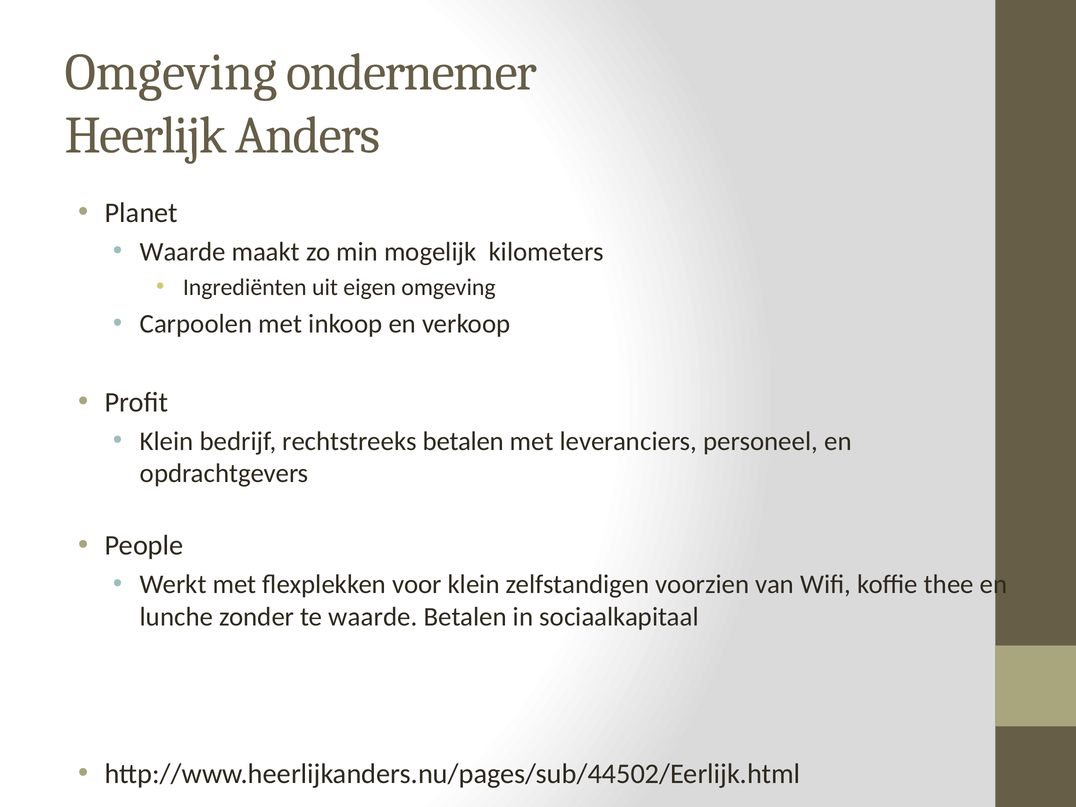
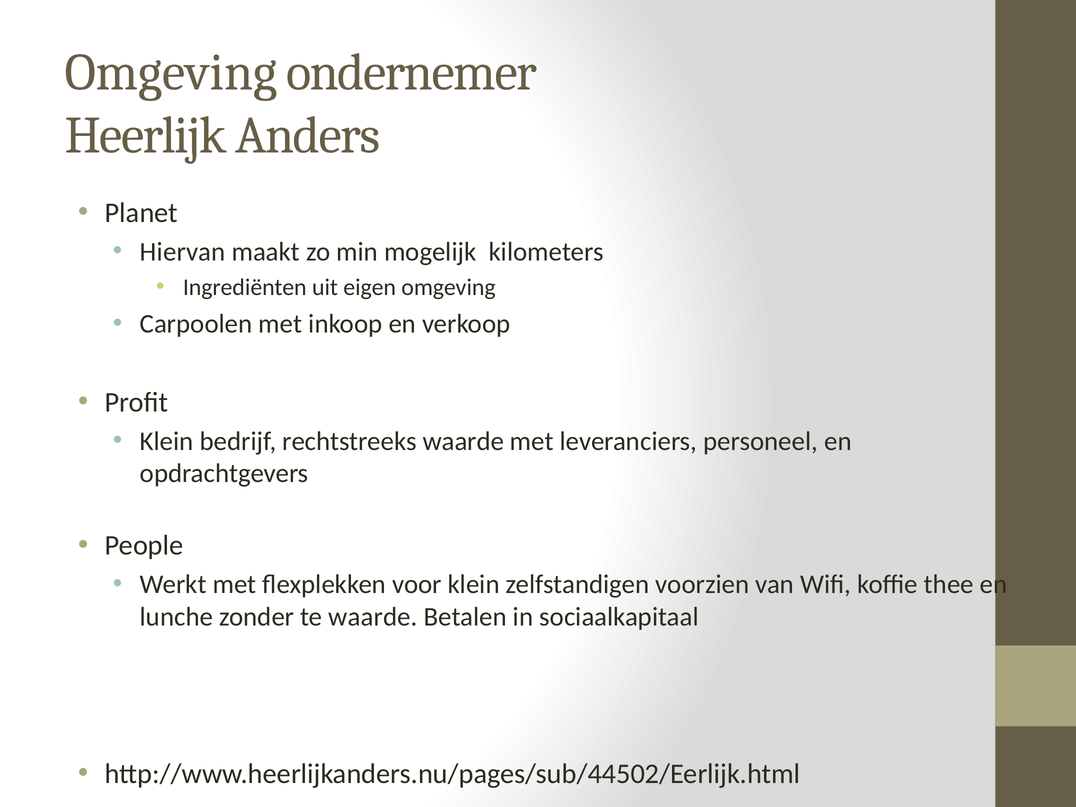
Waarde at (183, 252): Waarde -> Hiervan
rechtstreeks betalen: betalen -> waarde
